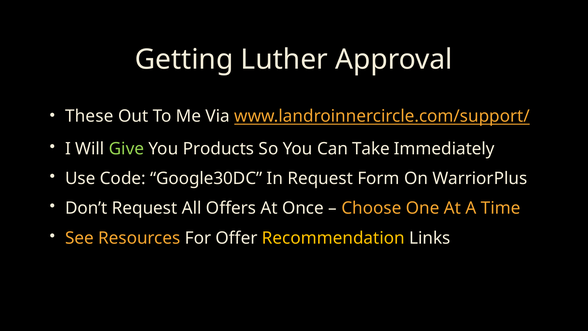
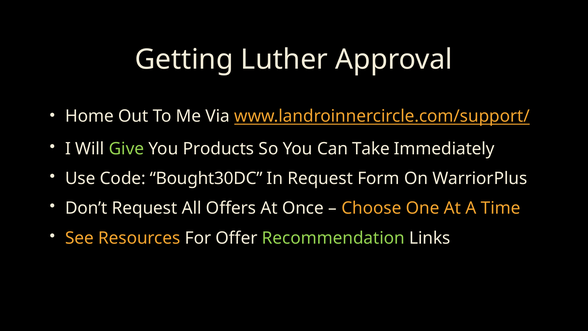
These: These -> Home
Google30DC: Google30DC -> Bought30DC
Recommendation colour: yellow -> light green
